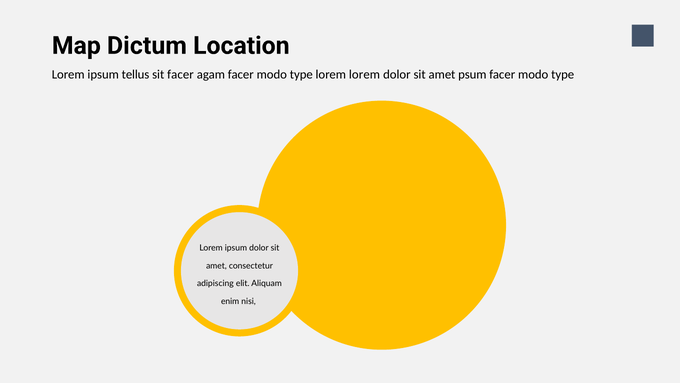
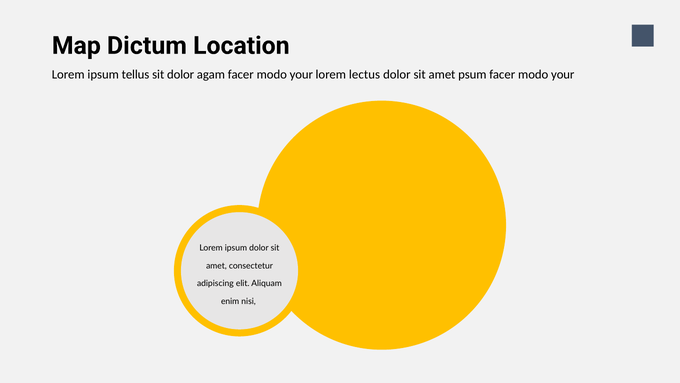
sit facer: facer -> dolor
agam facer modo type: type -> your
lorem lorem: lorem -> lectus
type at (563, 74): type -> your
